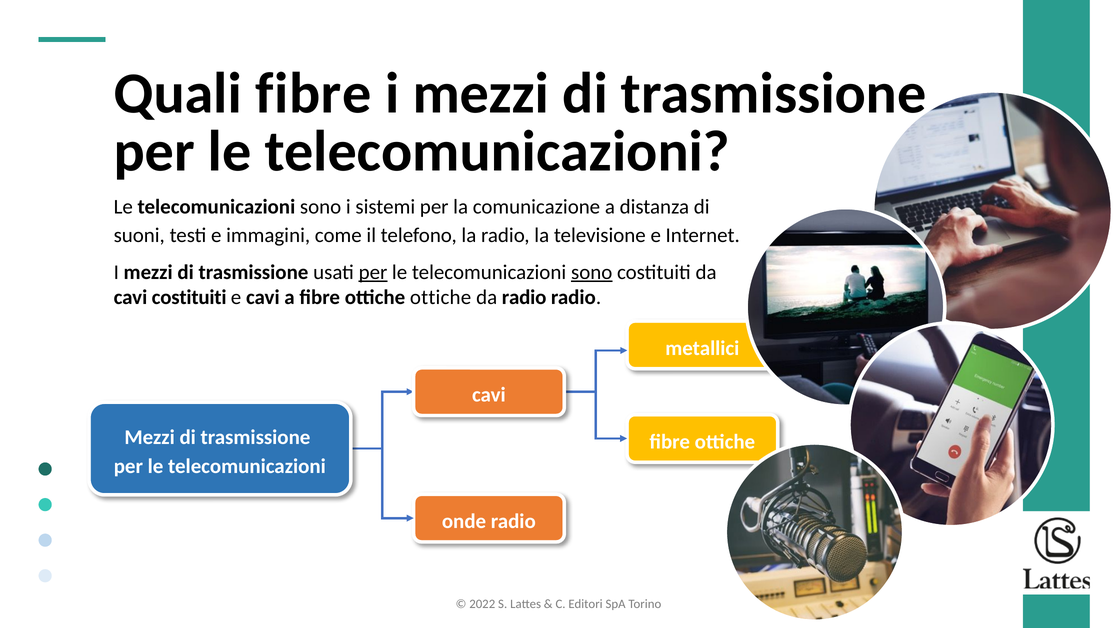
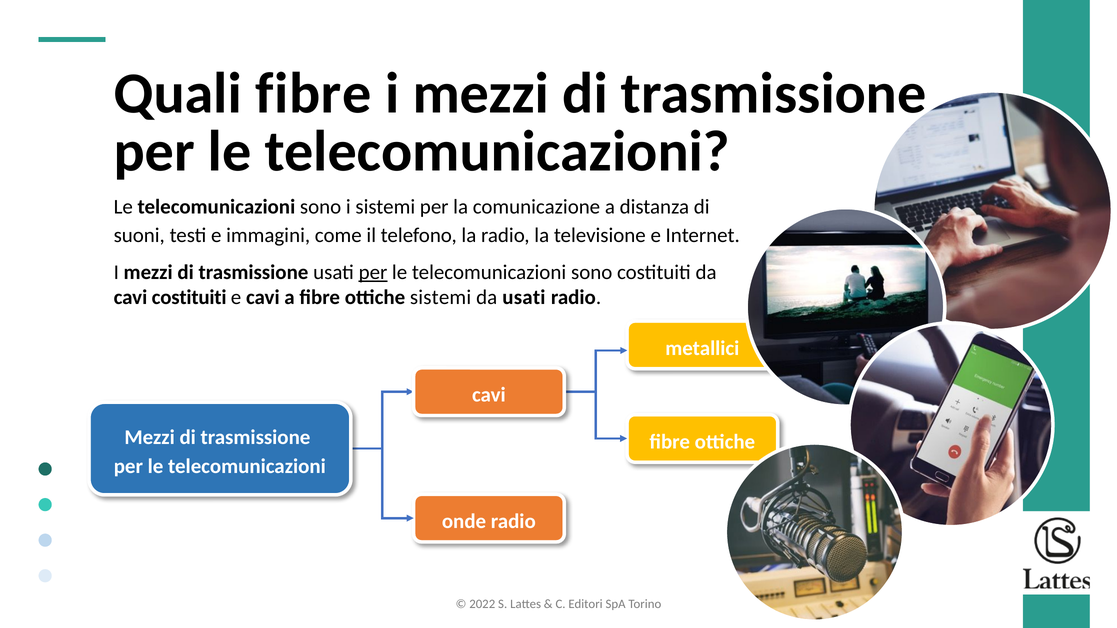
sono at (592, 272) underline: present -> none
ottiche ottiche: ottiche -> sistemi
da radio: radio -> usati
